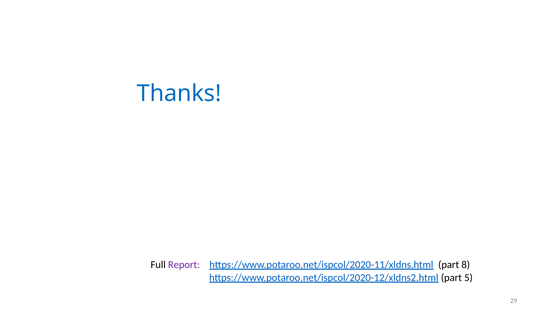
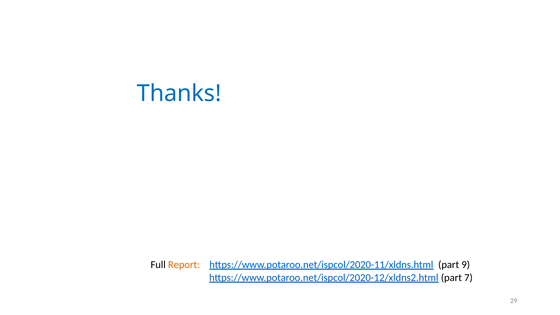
Report colour: purple -> orange
8: 8 -> 9
5: 5 -> 7
